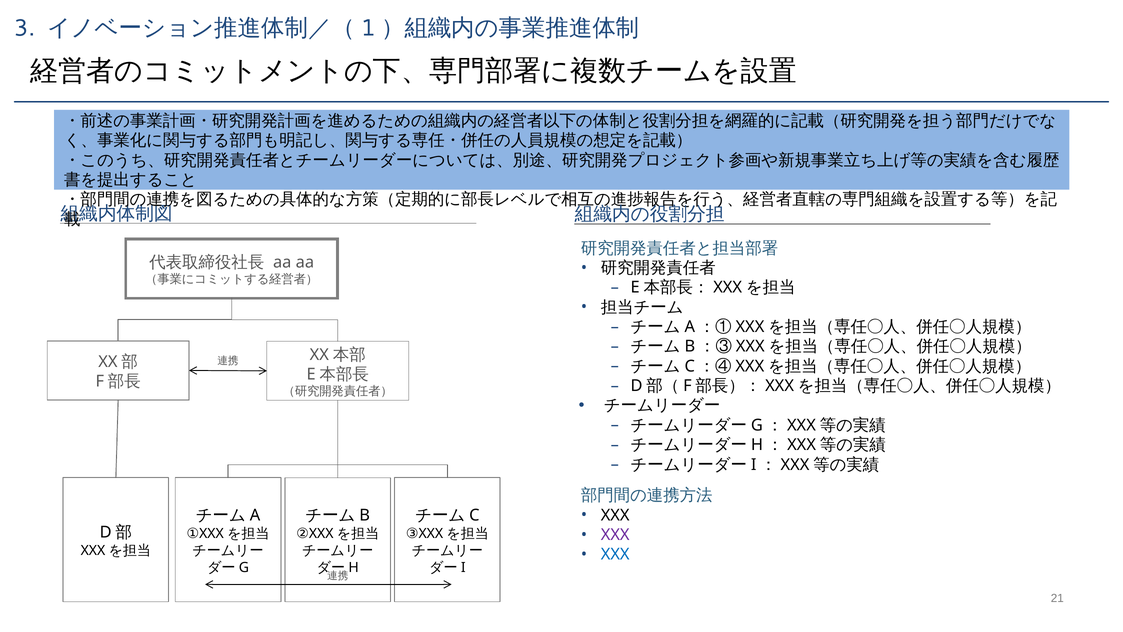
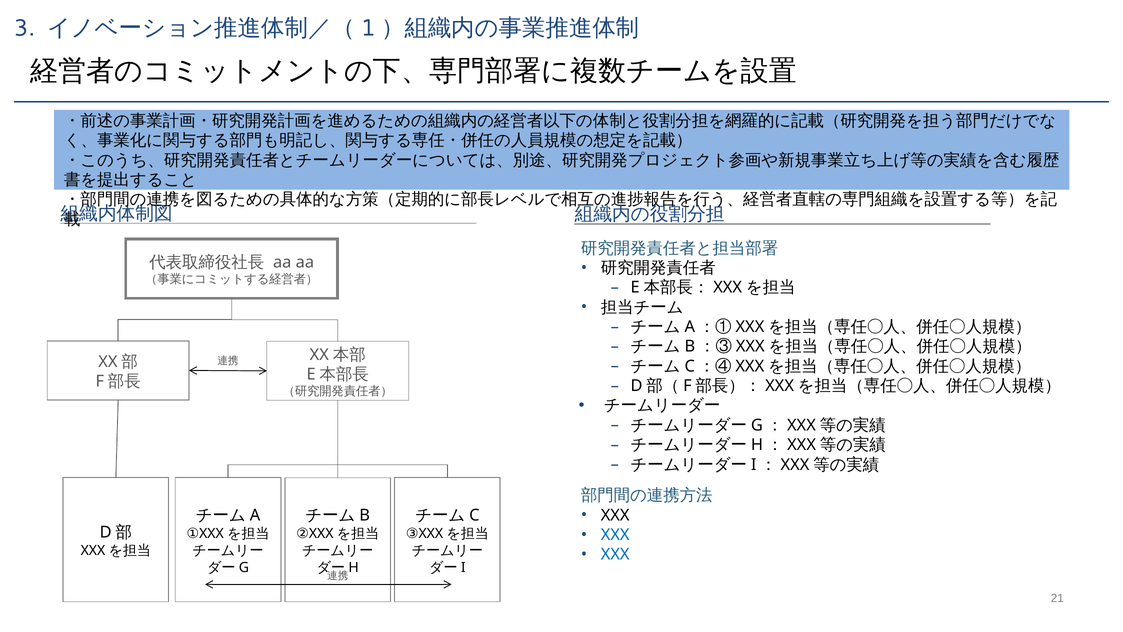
XXX at (615, 535) colour: purple -> blue
